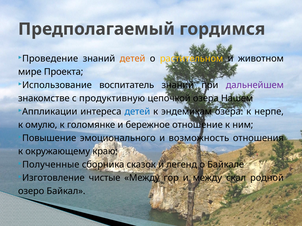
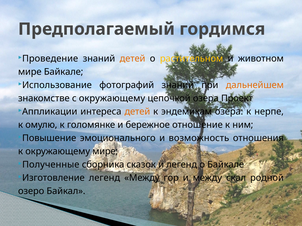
мире Проекта: Проекта -> Байкале
воспитатель: воспитатель -> фотографий
дальнейшем colour: purple -> orange
с продуктивную: продуктивную -> окружающему
Нашем: Нашем -> Проект
детей at (137, 112) colour: blue -> orange
окружающему краю: краю -> мире
Изготовление чистые: чистые -> легенд
